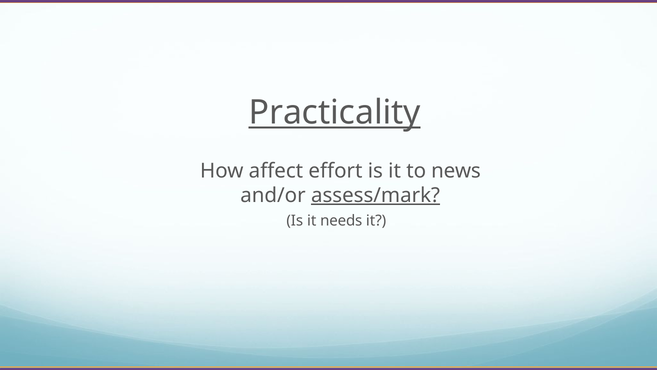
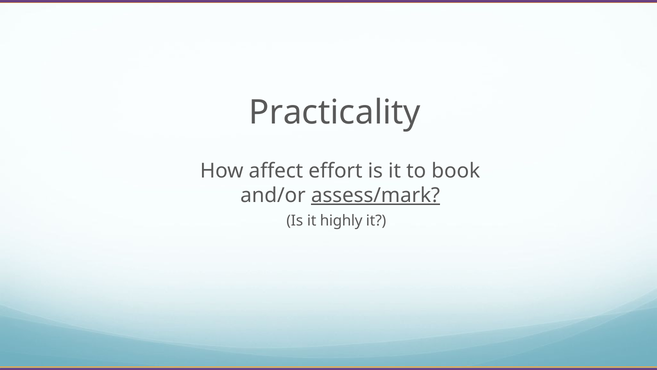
Practicality underline: present -> none
news: news -> book
needs: needs -> highly
